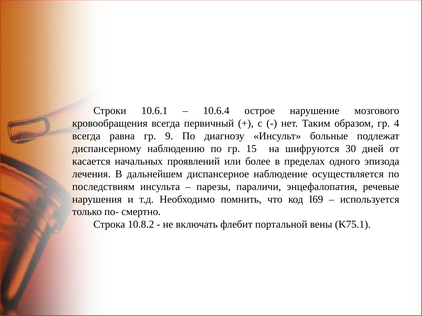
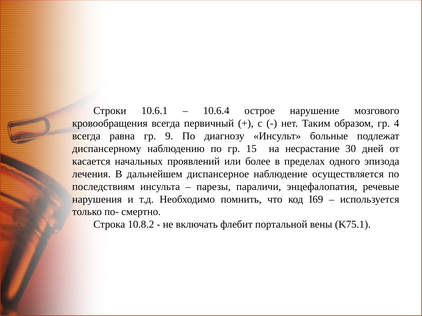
шифруются: шифруются -> несрастание
